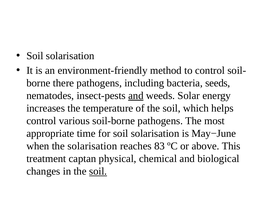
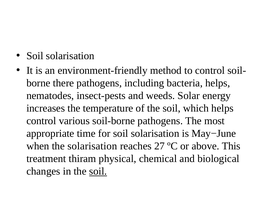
bacteria seeds: seeds -> helps
and at (136, 96) underline: present -> none
83: 83 -> 27
captan: captan -> thiram
